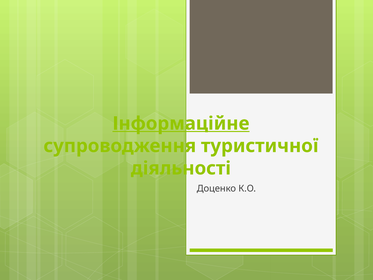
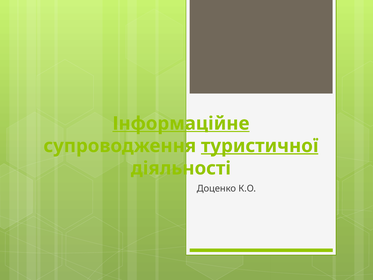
туристичної underline: none -> present
